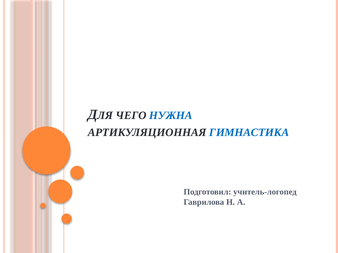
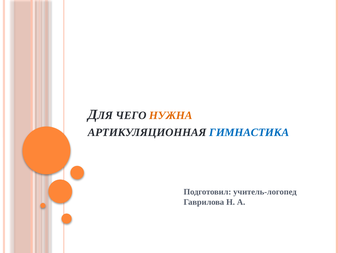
НУЖНА colour: blue -> orange
